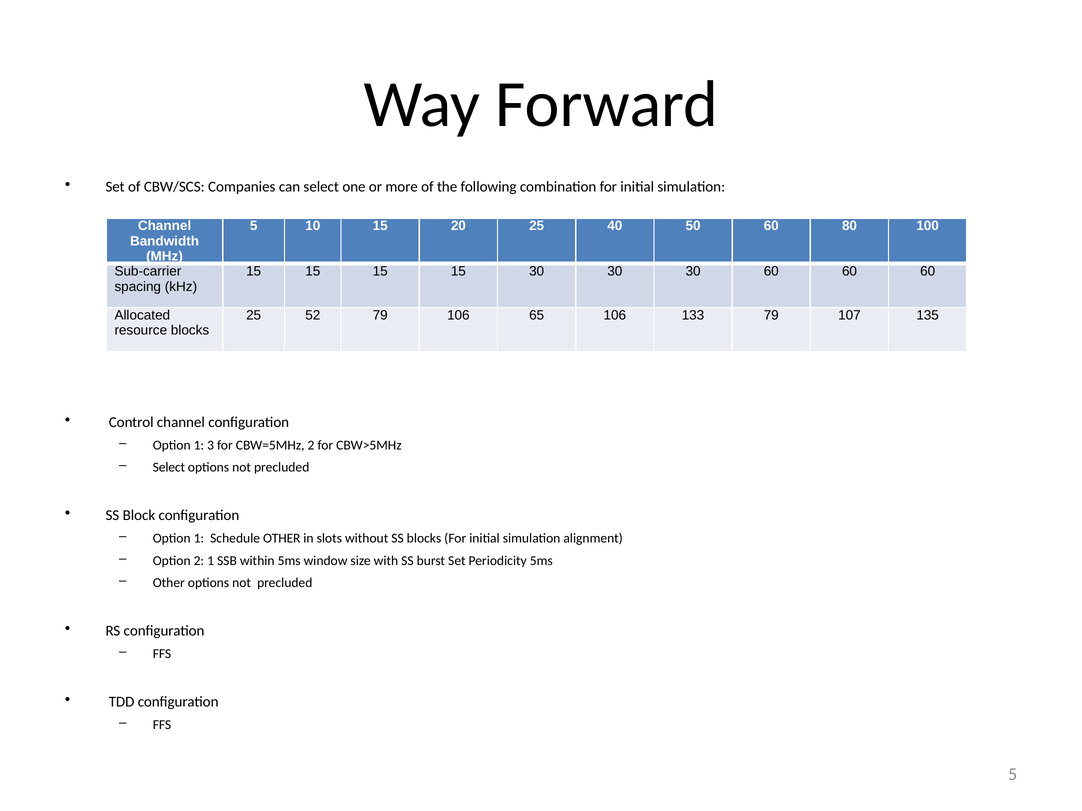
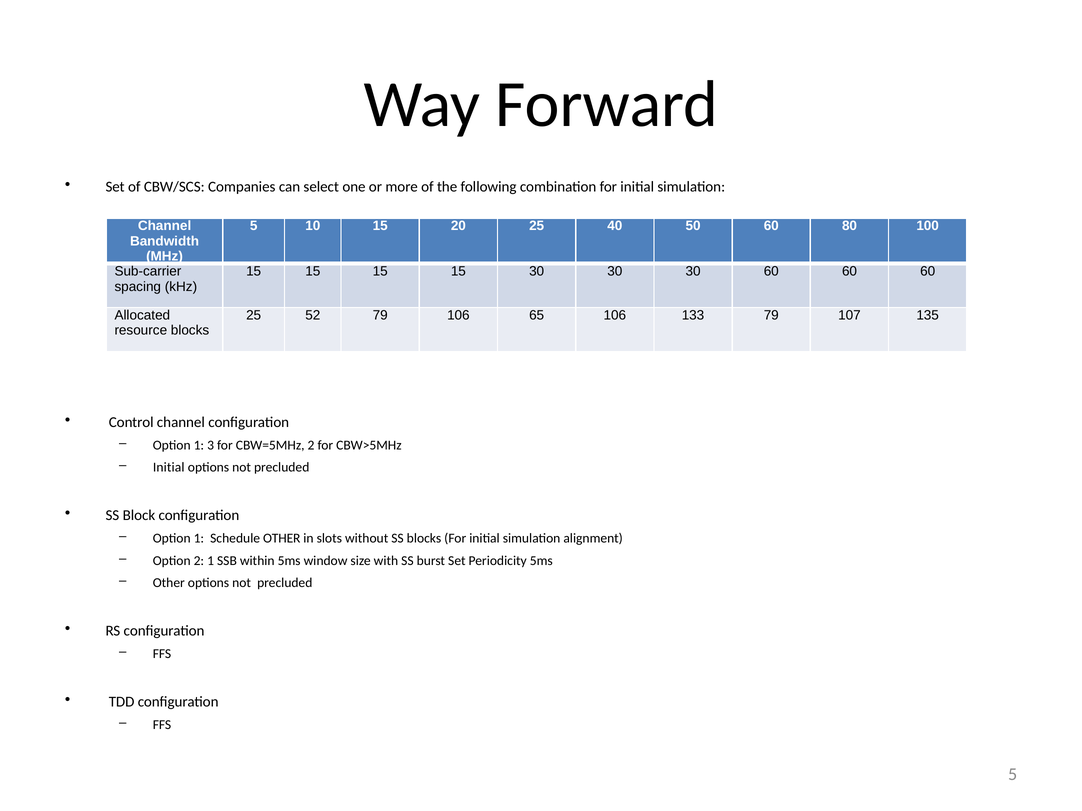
Select at (169, 468): Select -> Initial
